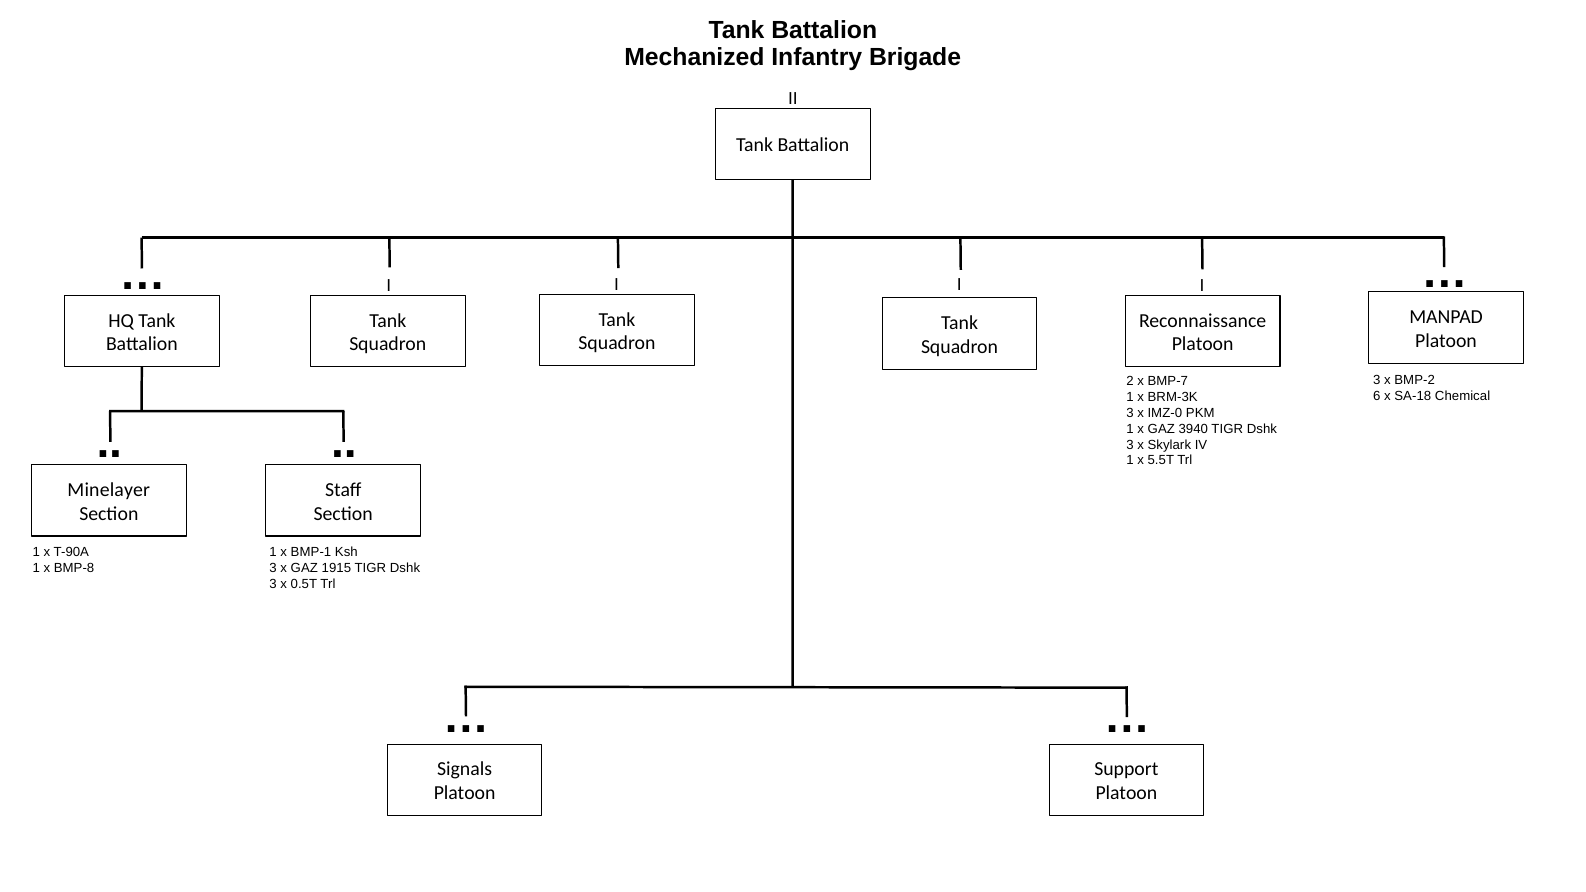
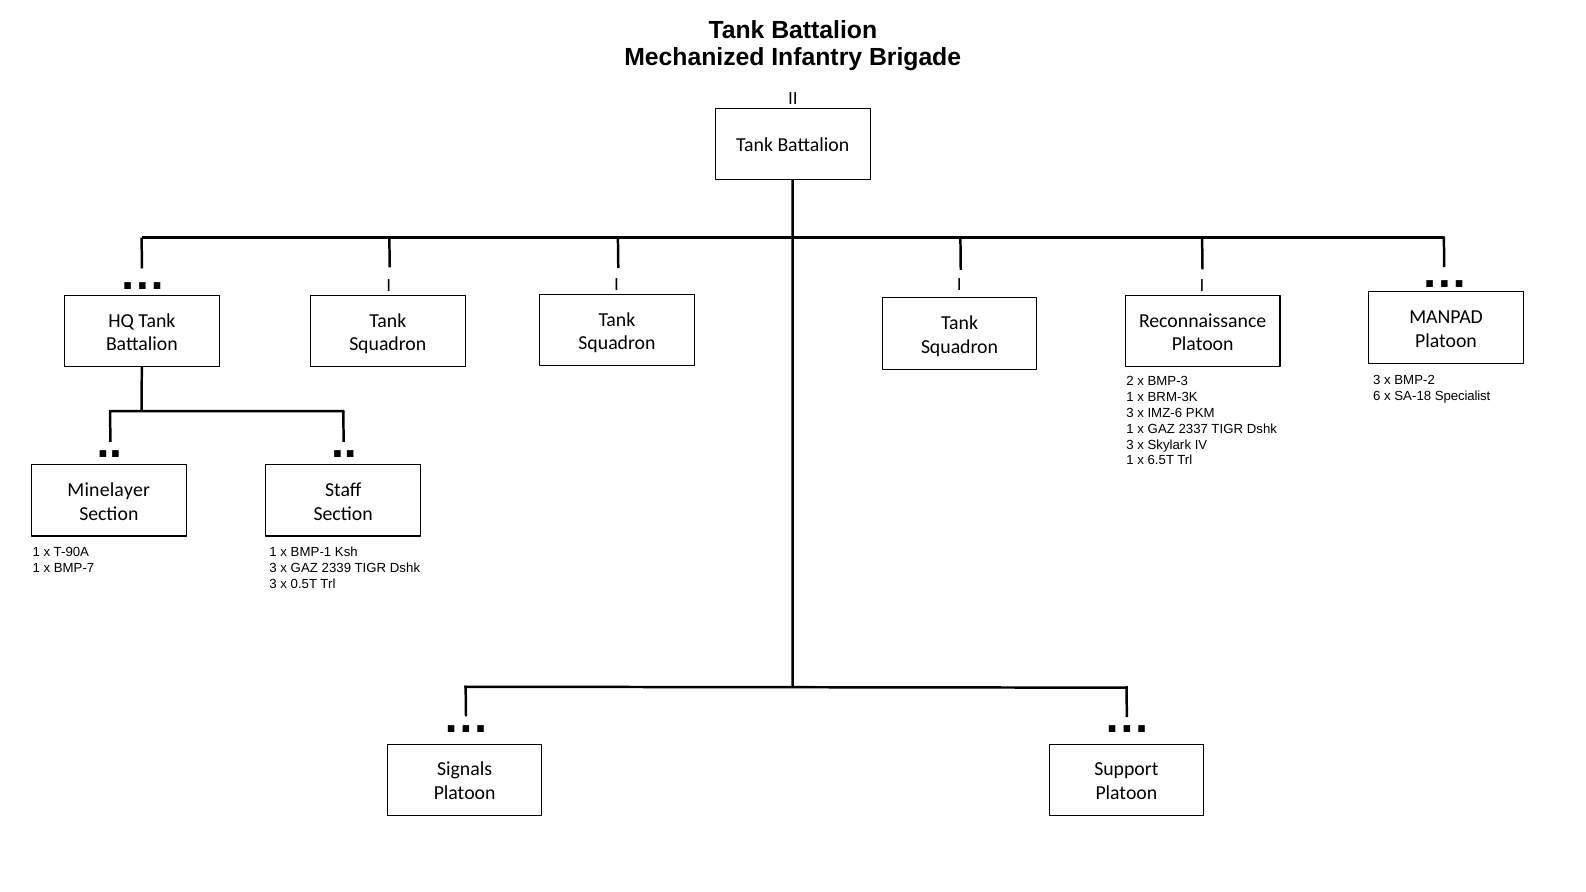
BMP-7: BMP-7 -> BMP-3
Chemical: Chemical -> Specialist
IMZ-0: IMZ-0 -> IMZ-6
3940: 3940 -> 2337
5.5T: 5.5T -> 6.5T
BMP-8: BMP-8 -> BMP-7
1915: 1915 -> 2339
